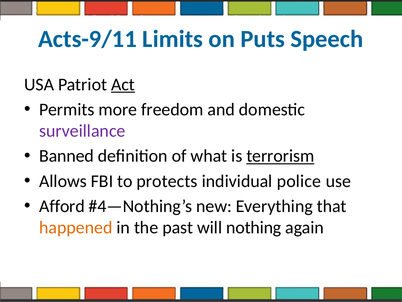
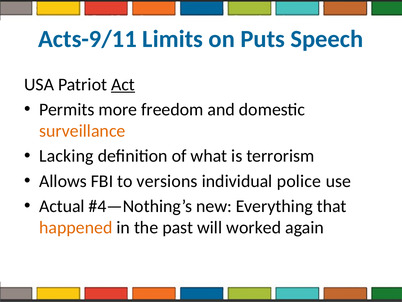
surveillance colour: purple -> orange
Banned: Banned -> Lacking
terrorism underline: present -> none
protects: protects -> versions
Afford: Afford -> Actual
nothing: nothing -> worked
